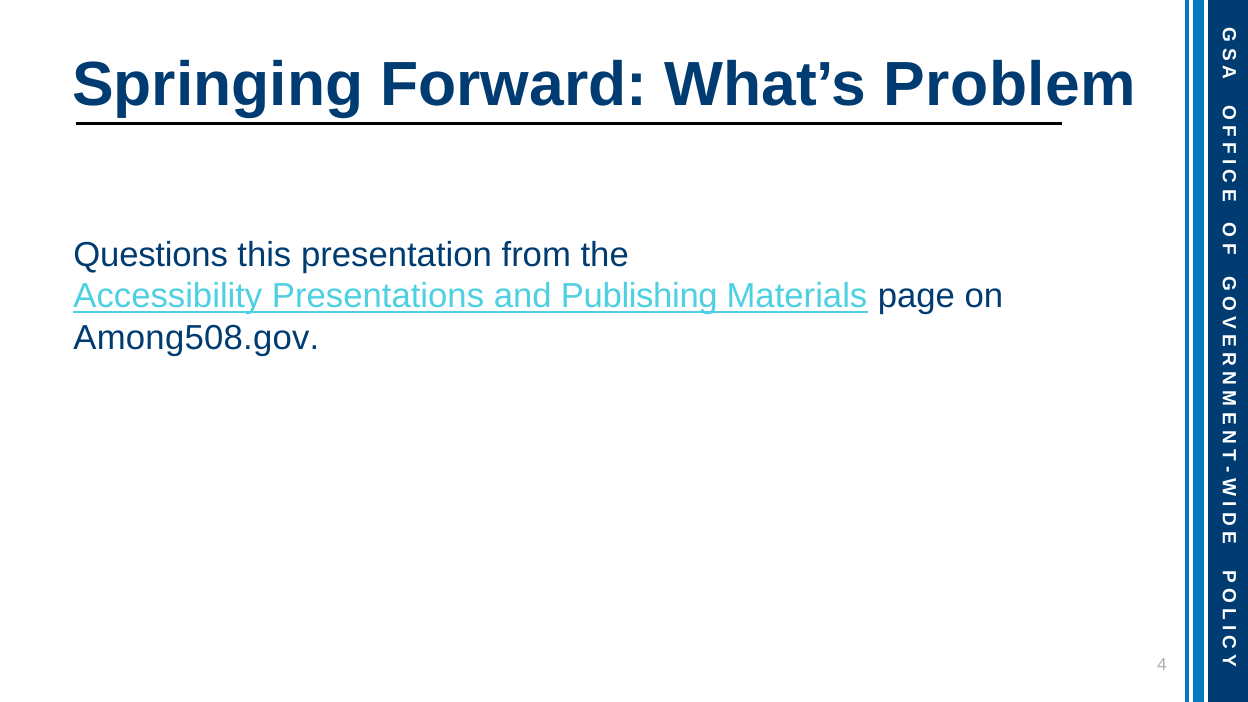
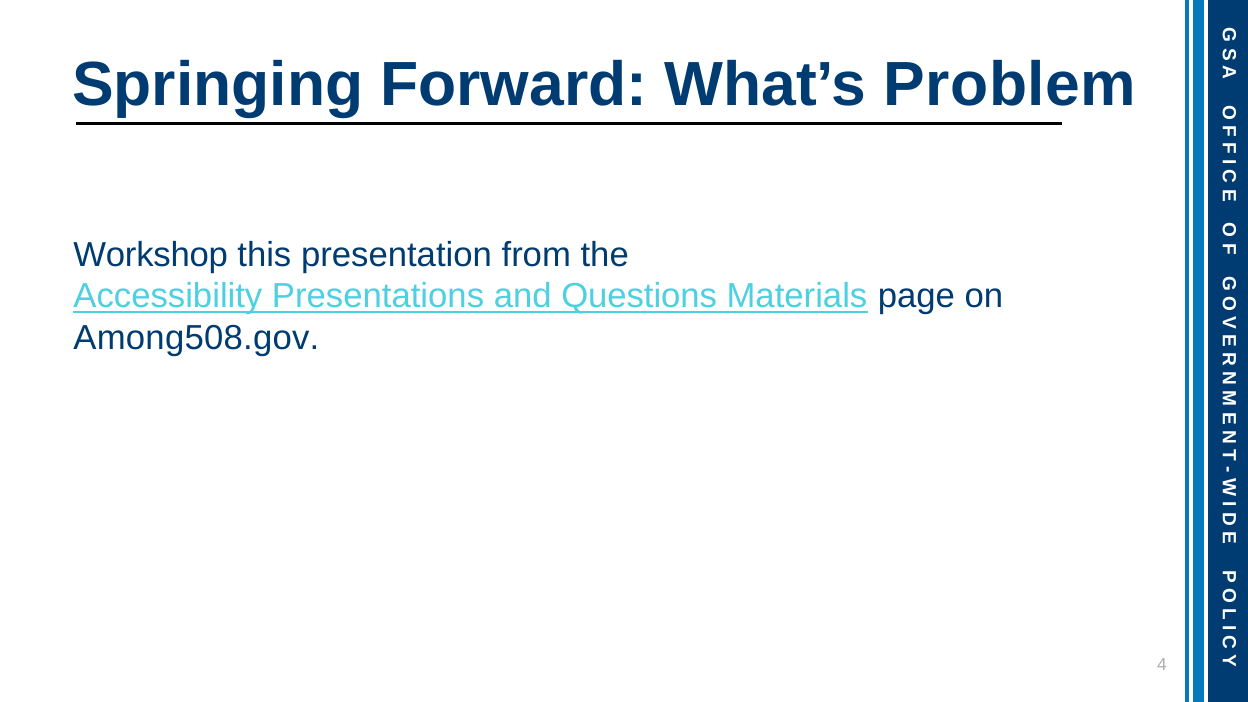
Questions: Questions -> Workshop
Publishing: Publishing -> Questions
